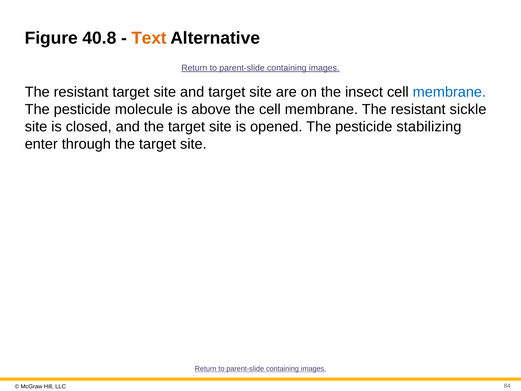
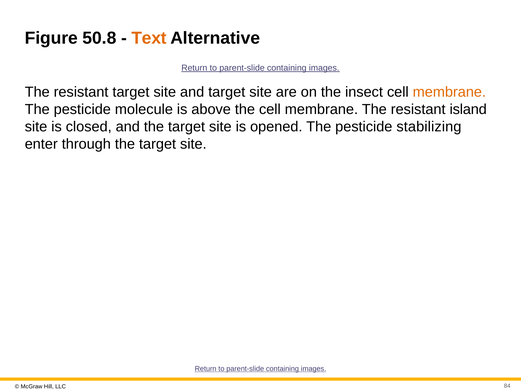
40.8: 40.8 -> 50.8
membrane at (449, 92) colour: blue -> orange
sickle: sickle -> island
